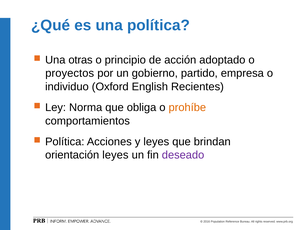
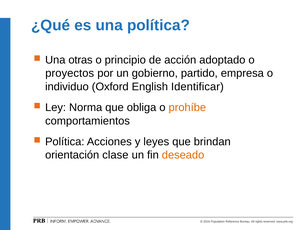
Recientes: Recientes -> Identificar
orientación leyes: leyes -> clase
deseado colour: purple -> orange
